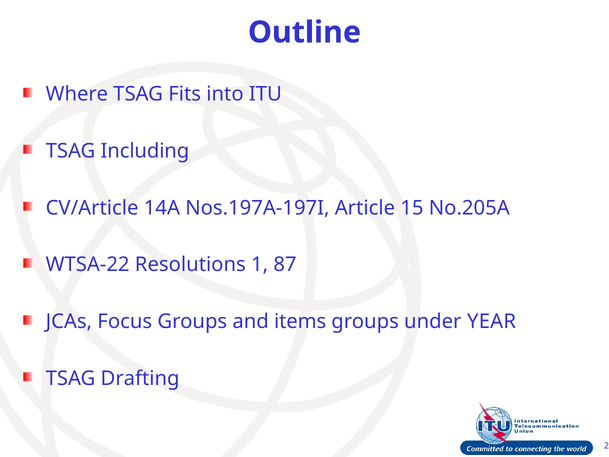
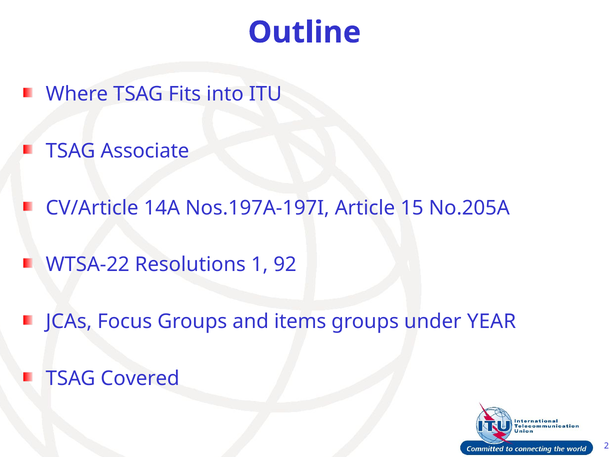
Including: Including -> Associate
87: 87 -> 92
Drafting: Drafting -> Covered
